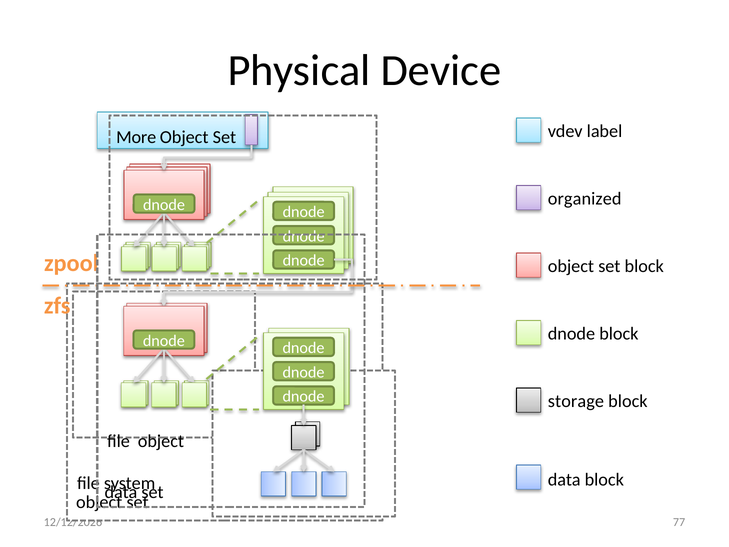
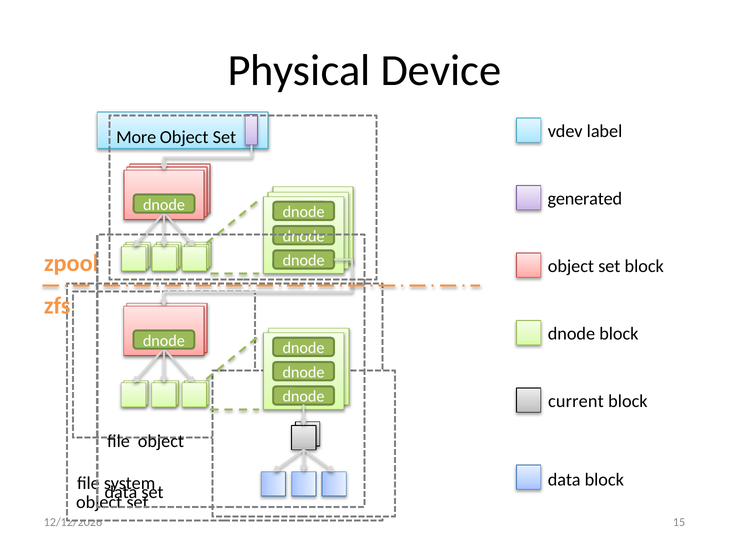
organized: organized -> generated
storage: storage -> current
77: 77 -> 15
